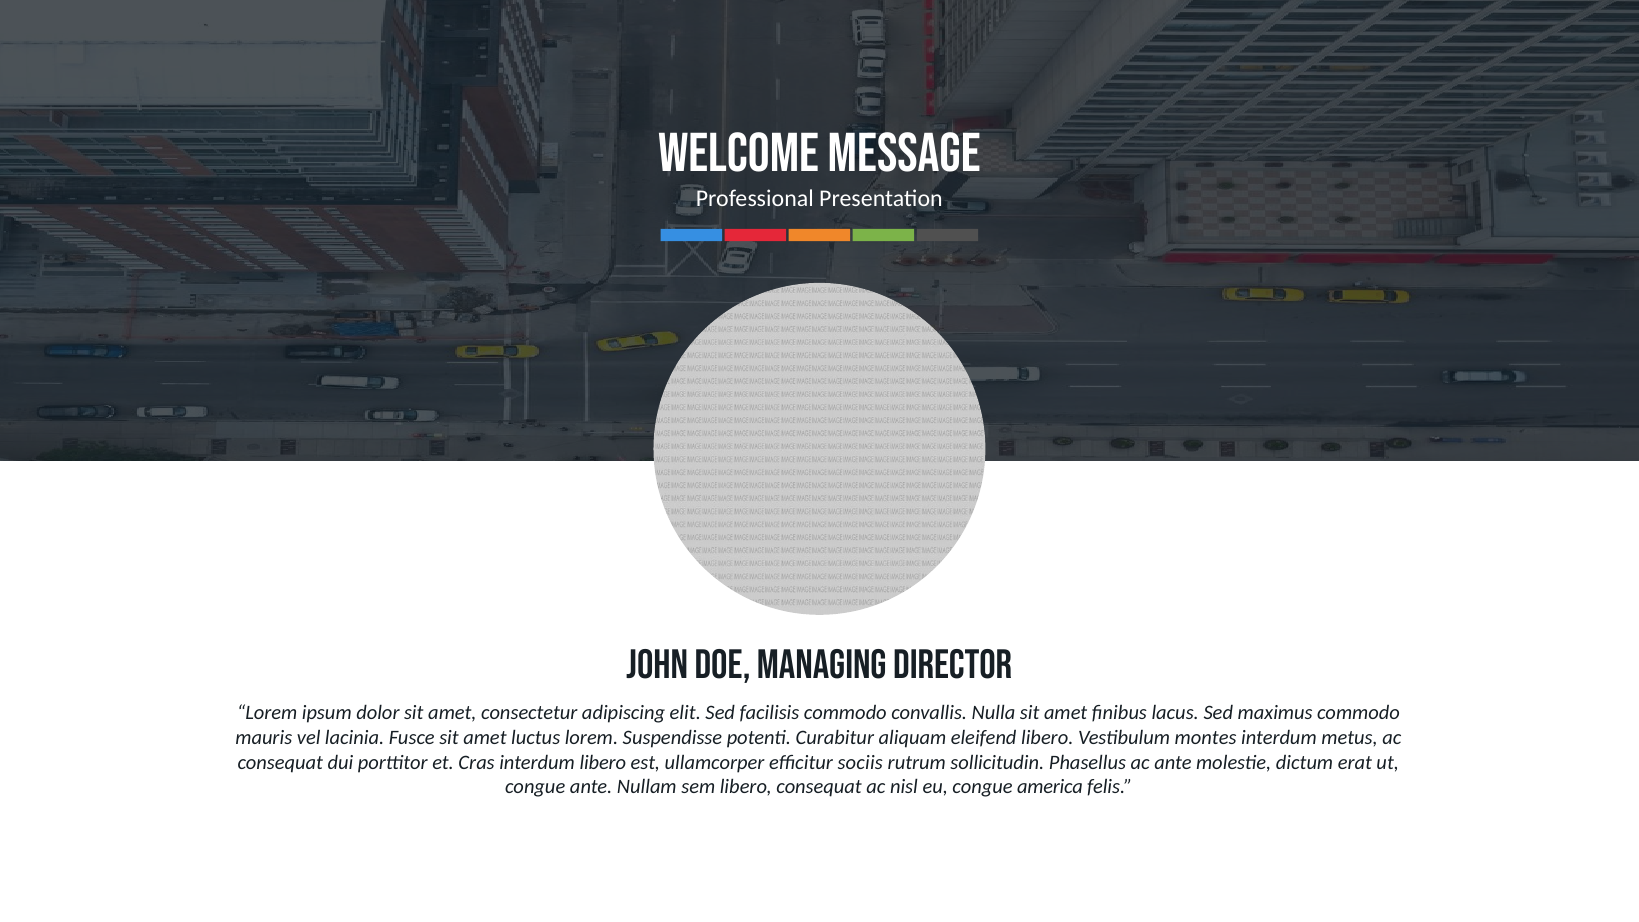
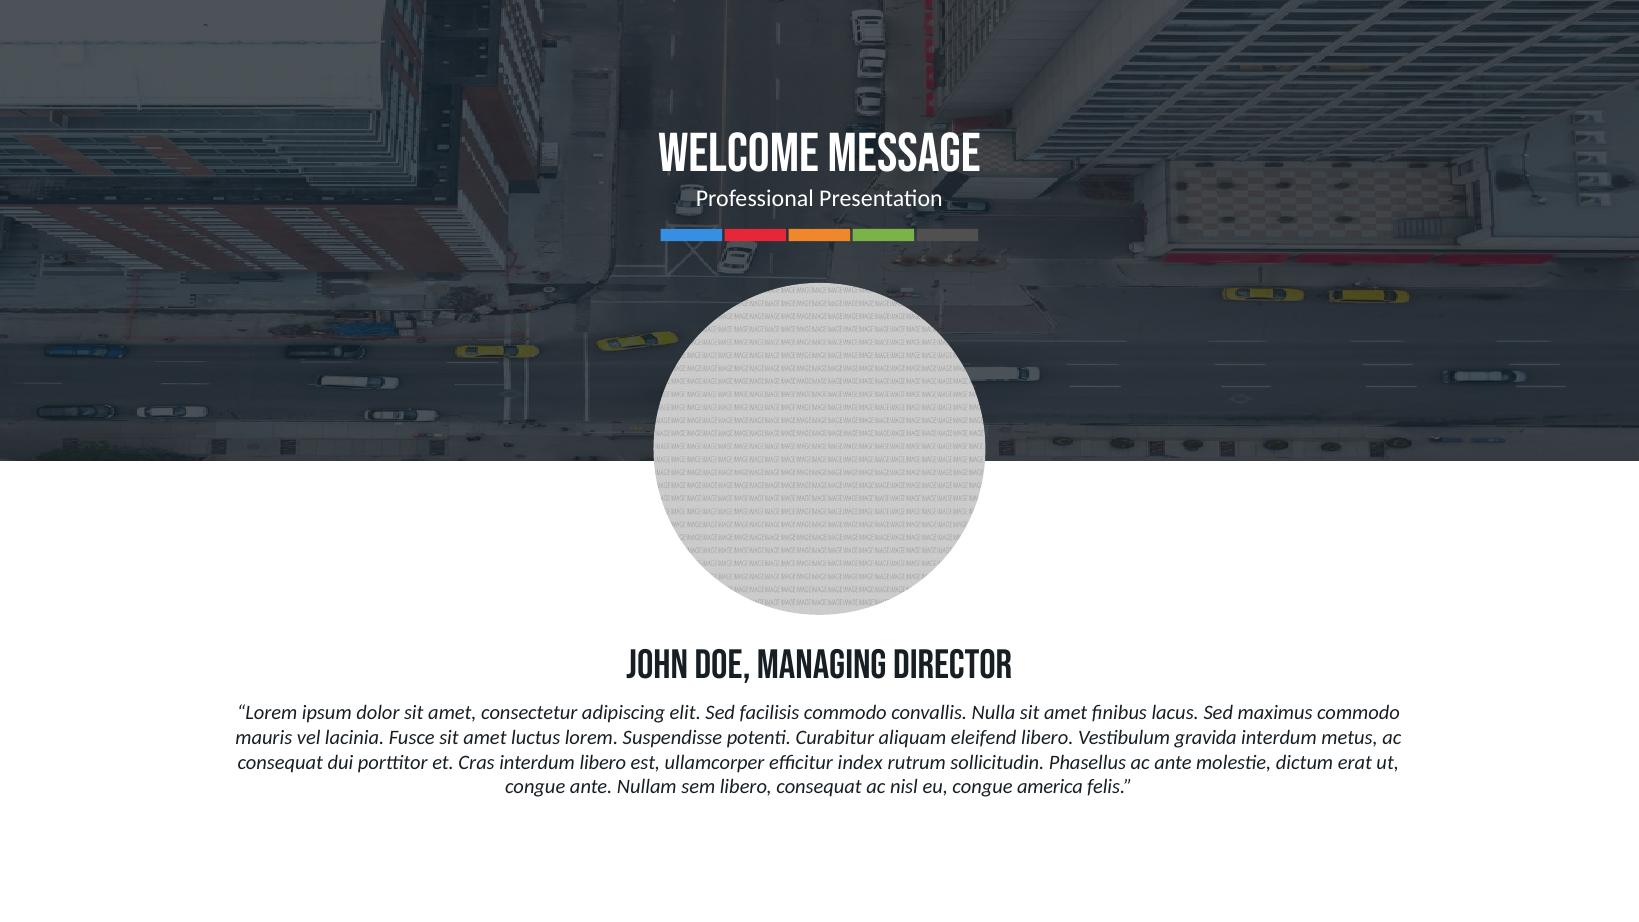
montes: montes -> gravida
sociis: sociis -> index
